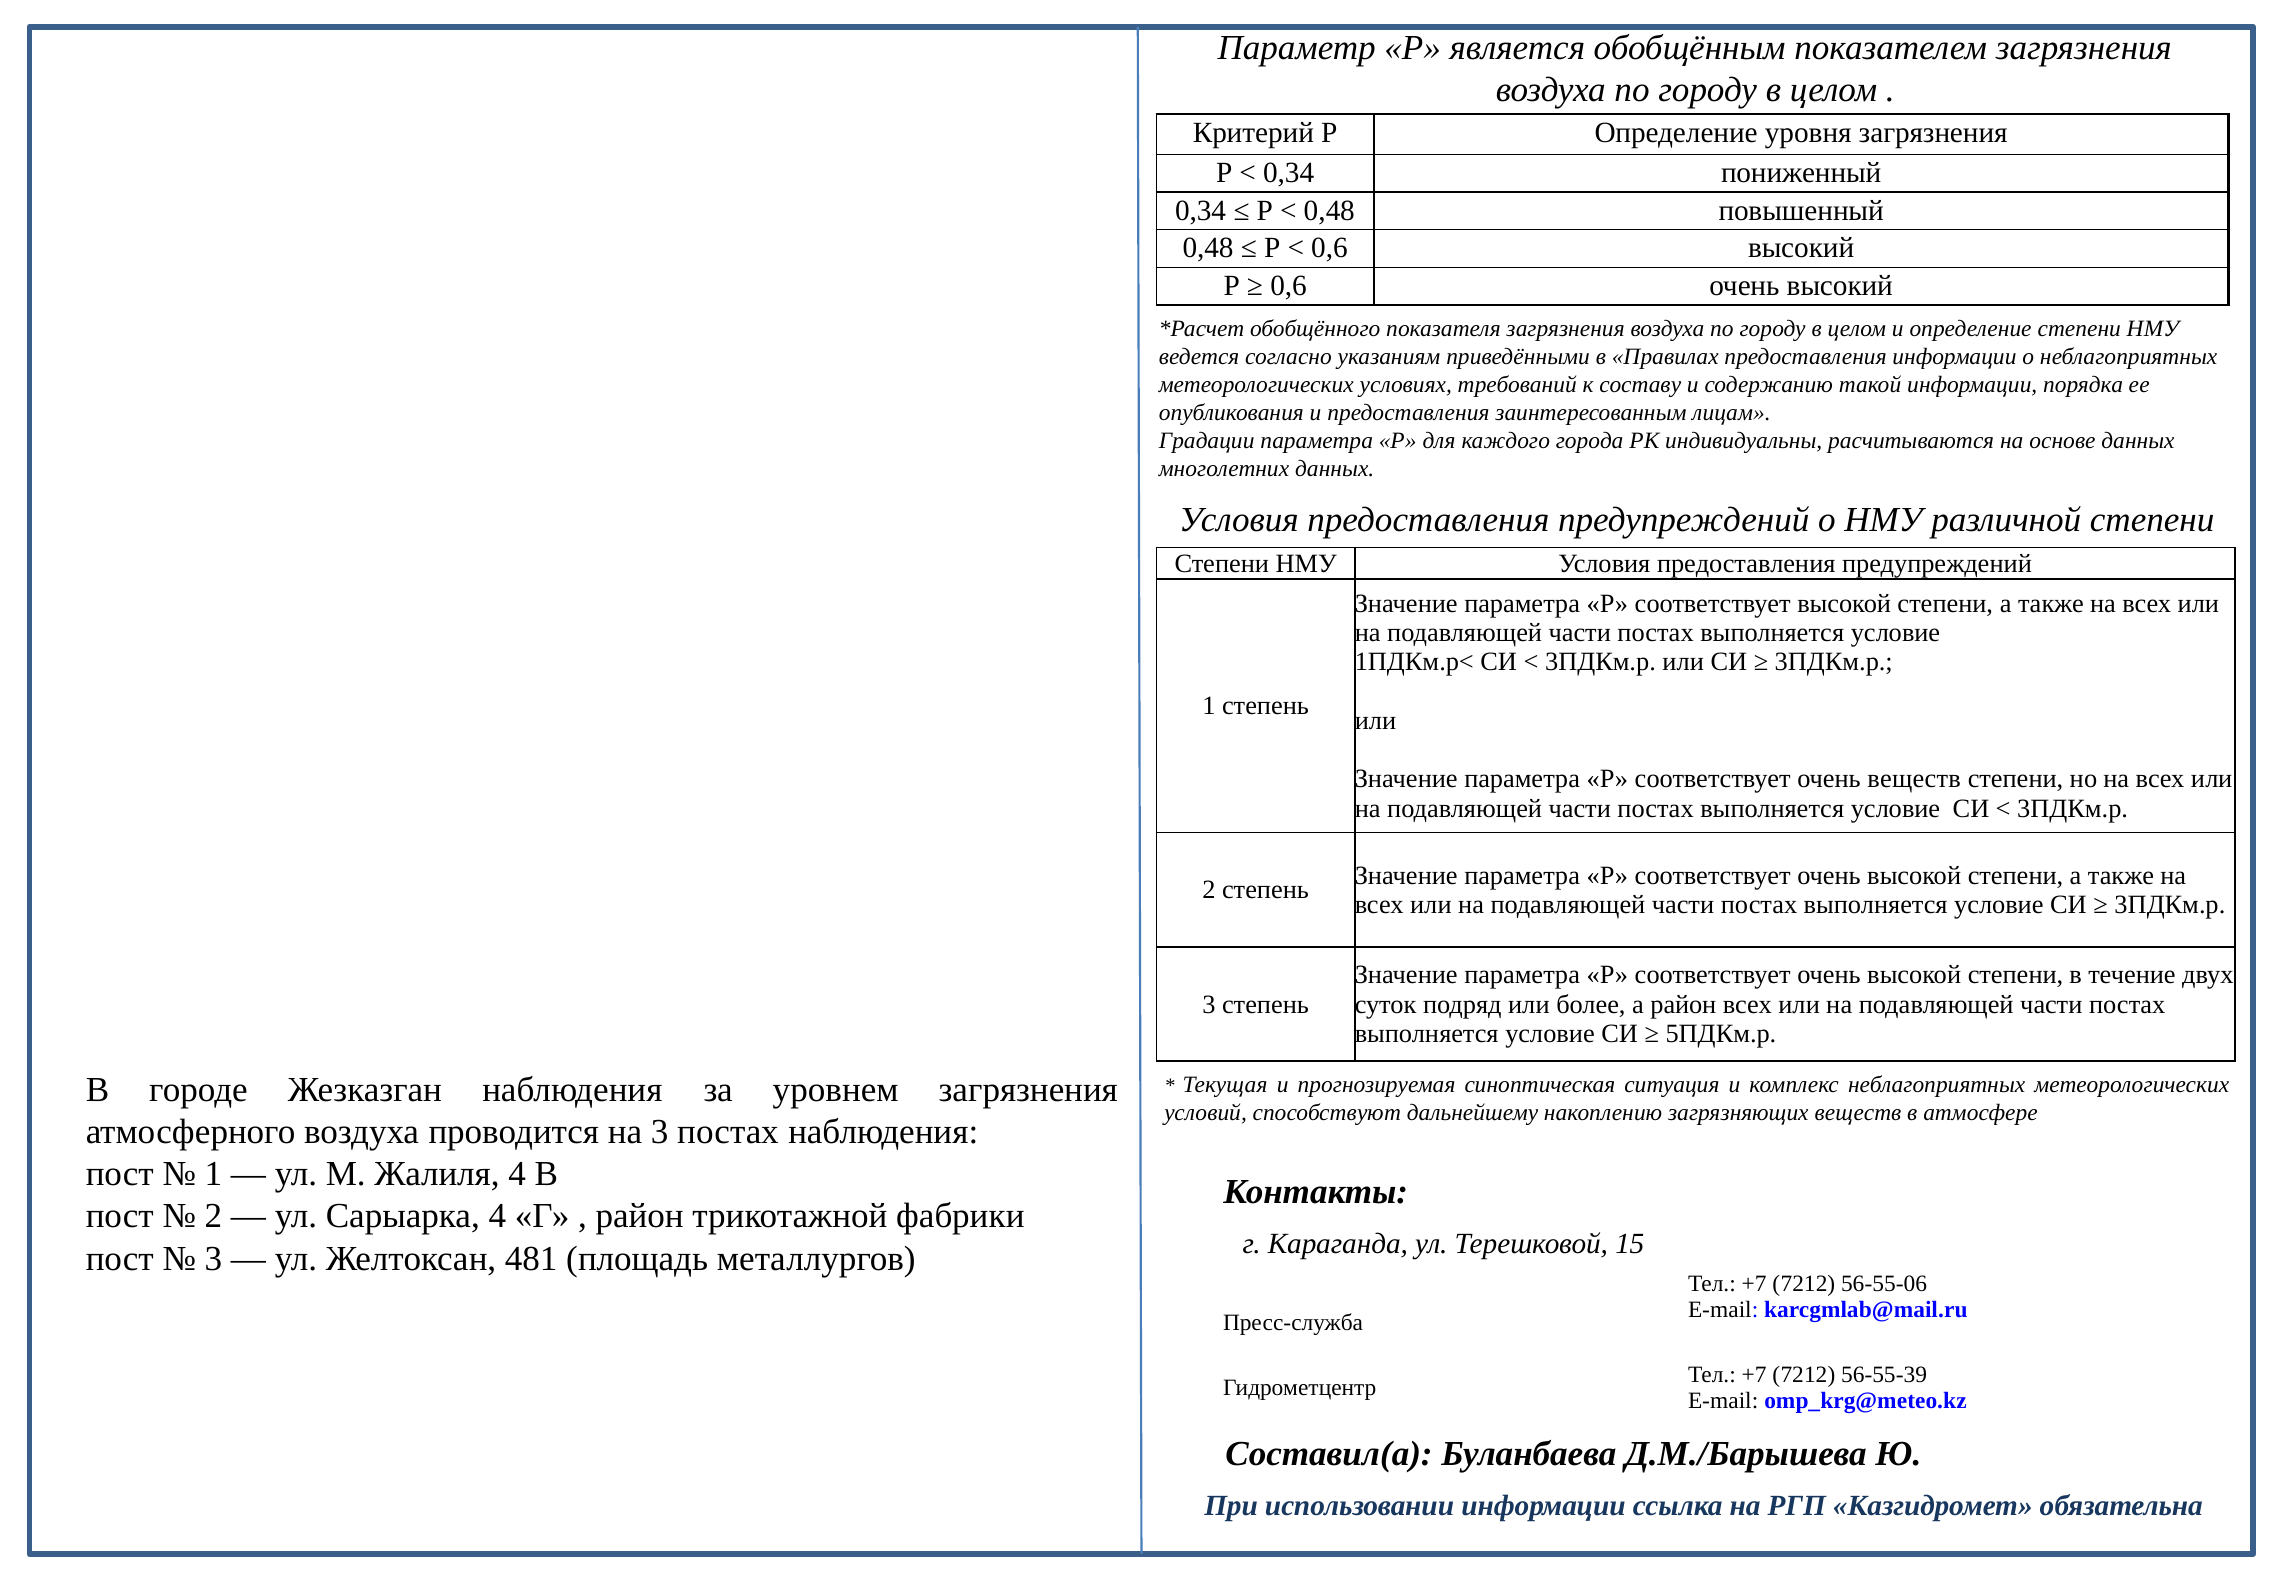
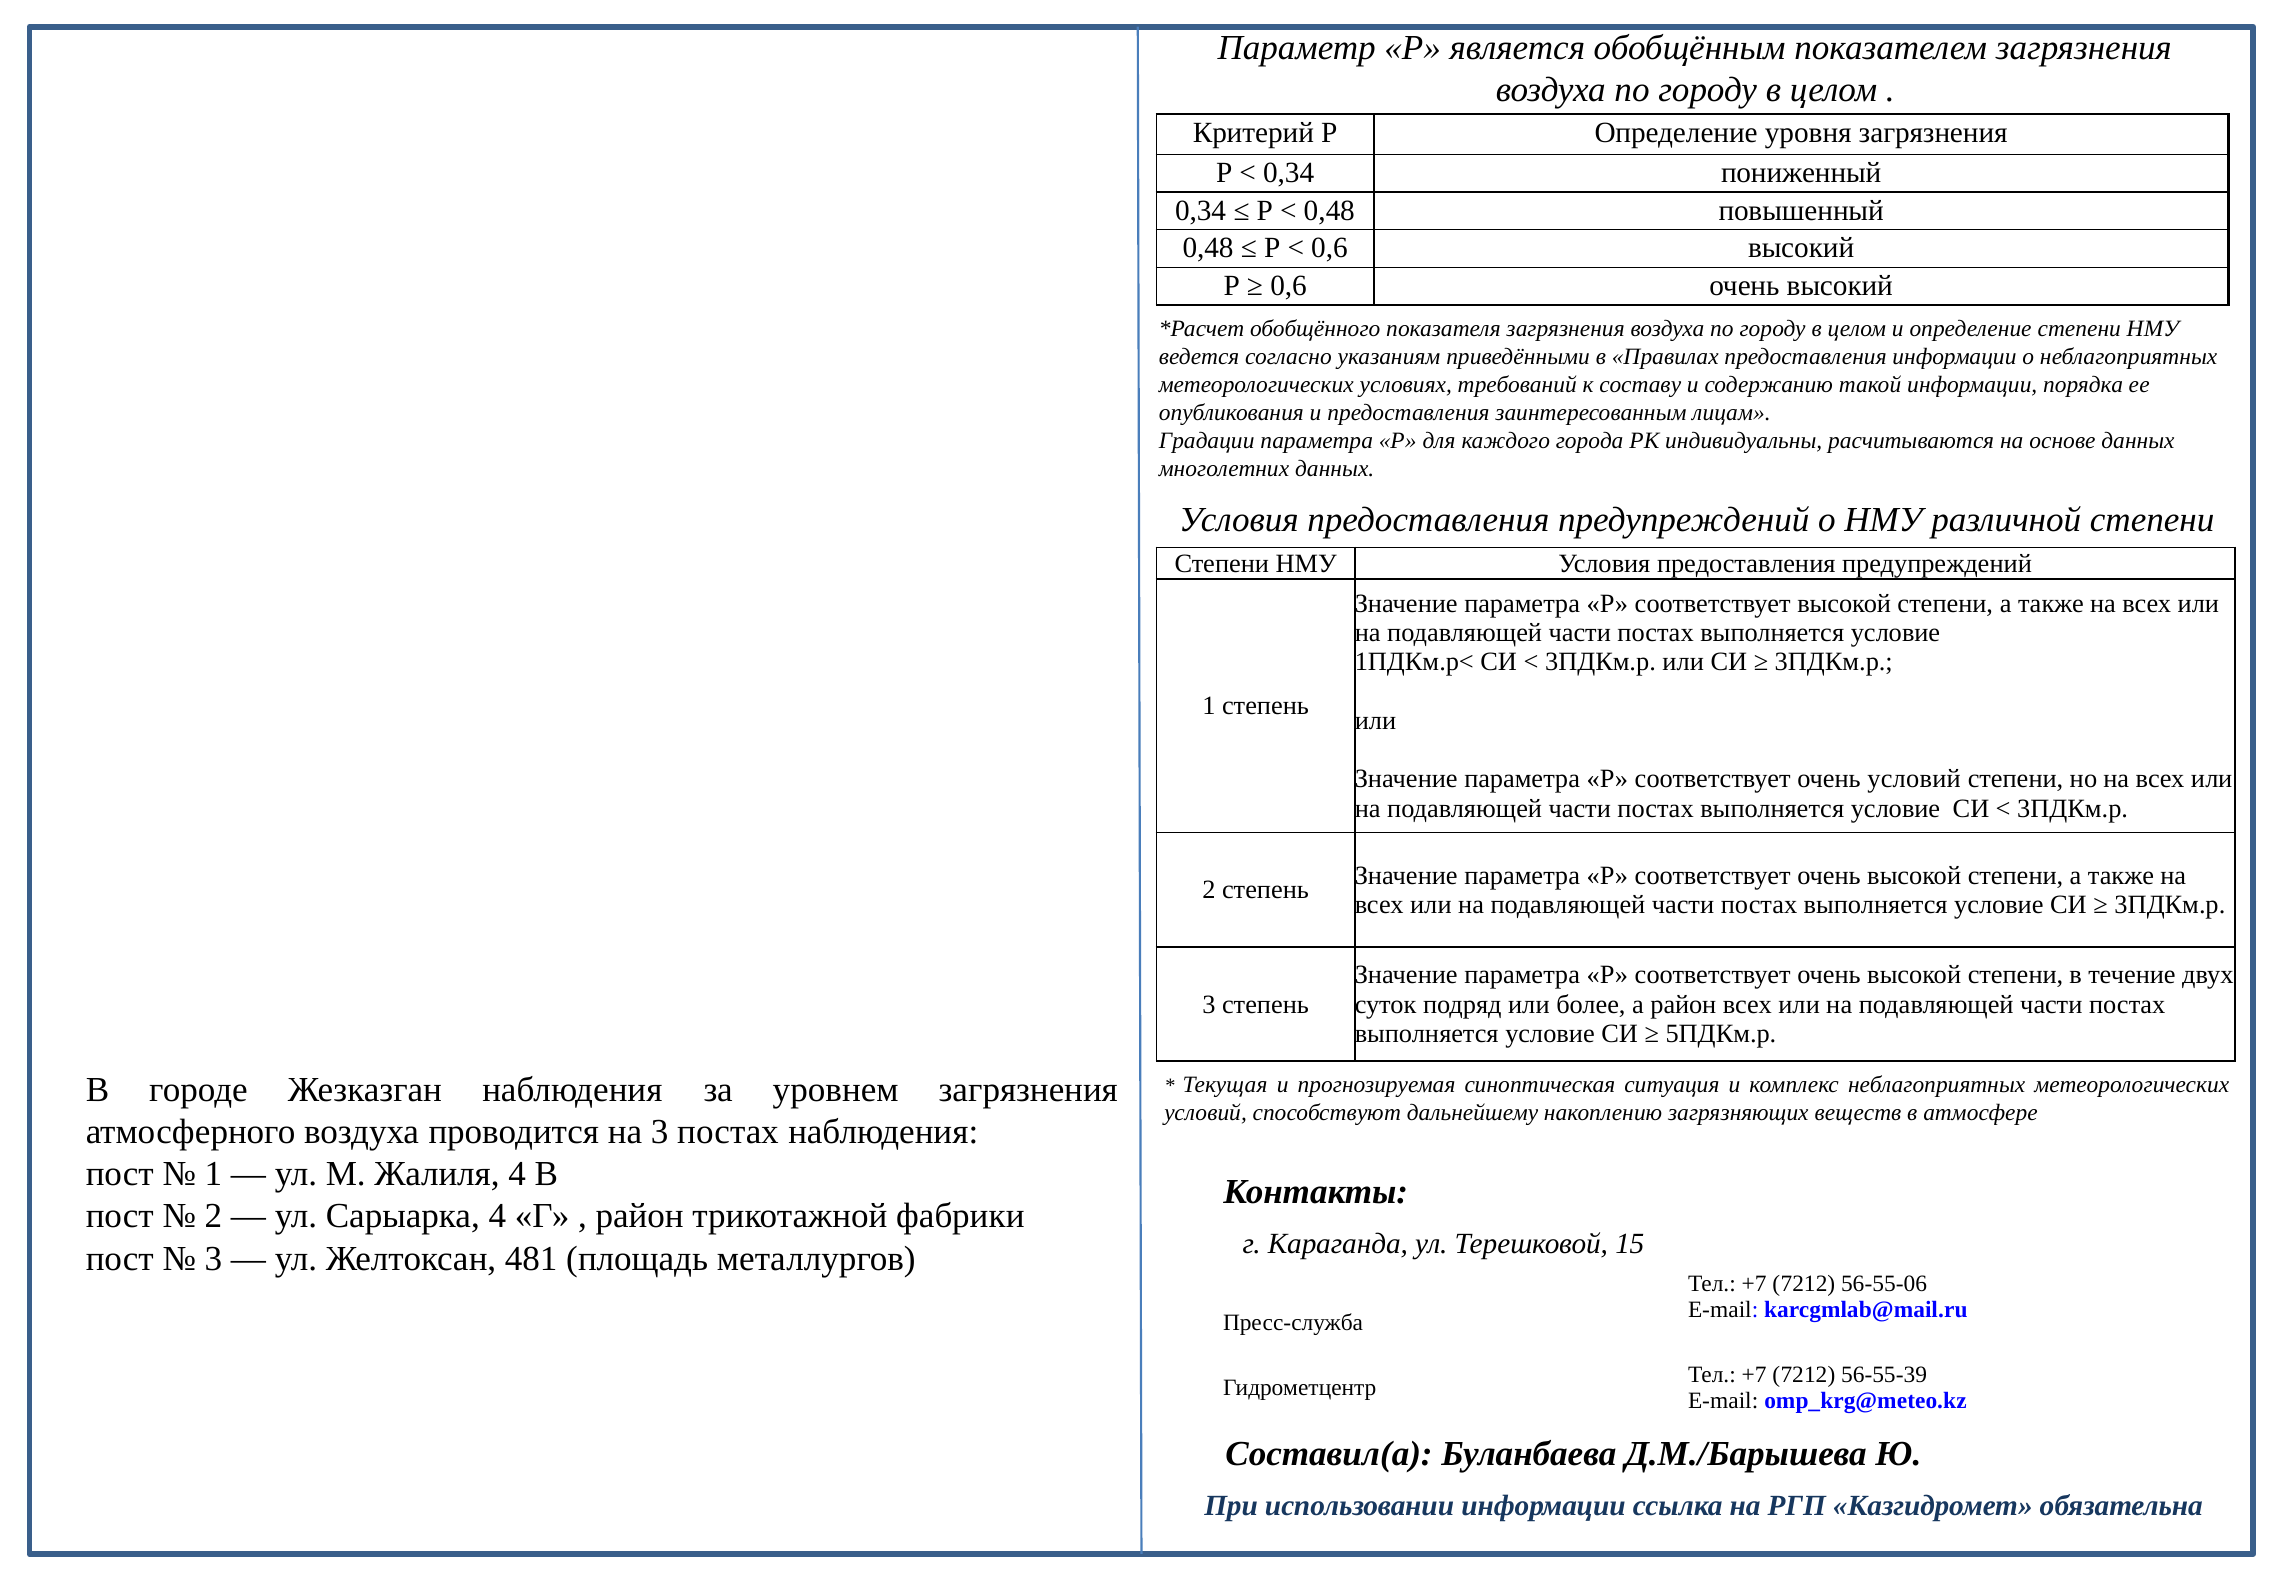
очень веществ: веществ -> условий
